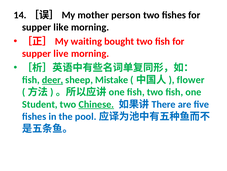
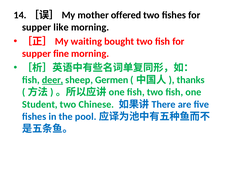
person: person -> offered
live: live -> fine
Mistake: Mistake -> Germen
flower: flower -> thanks
Chinese underline: present -> none
